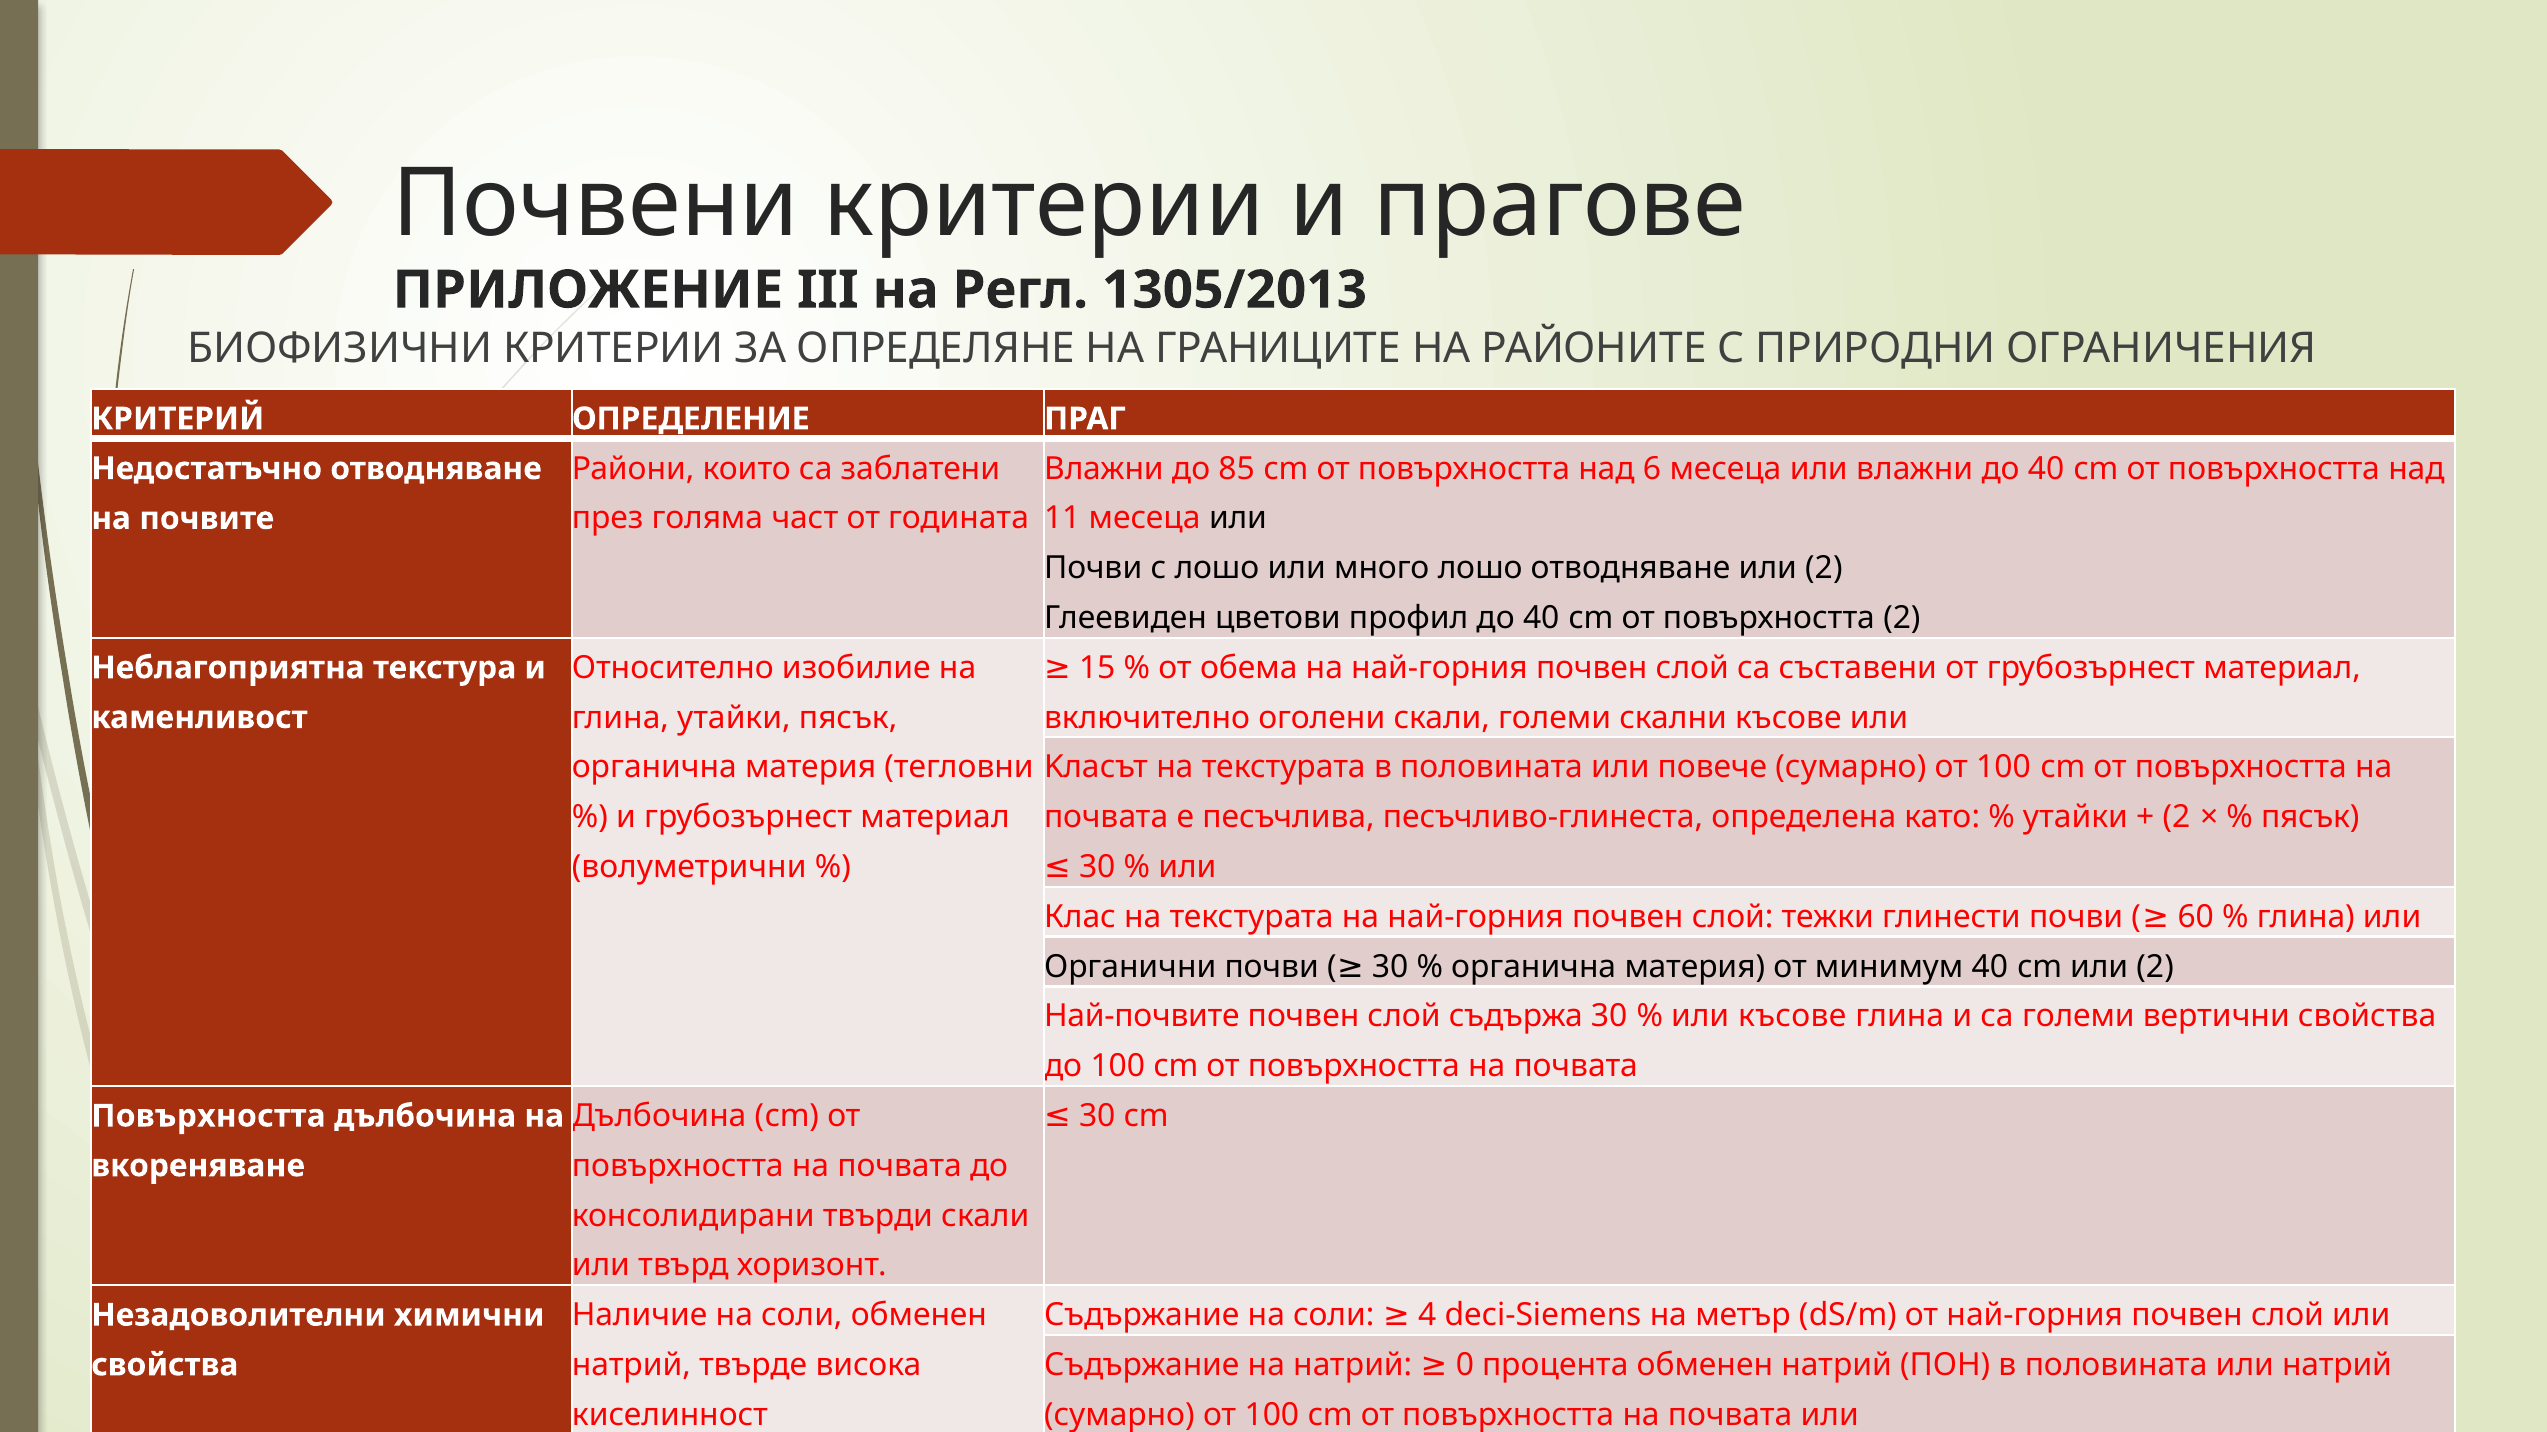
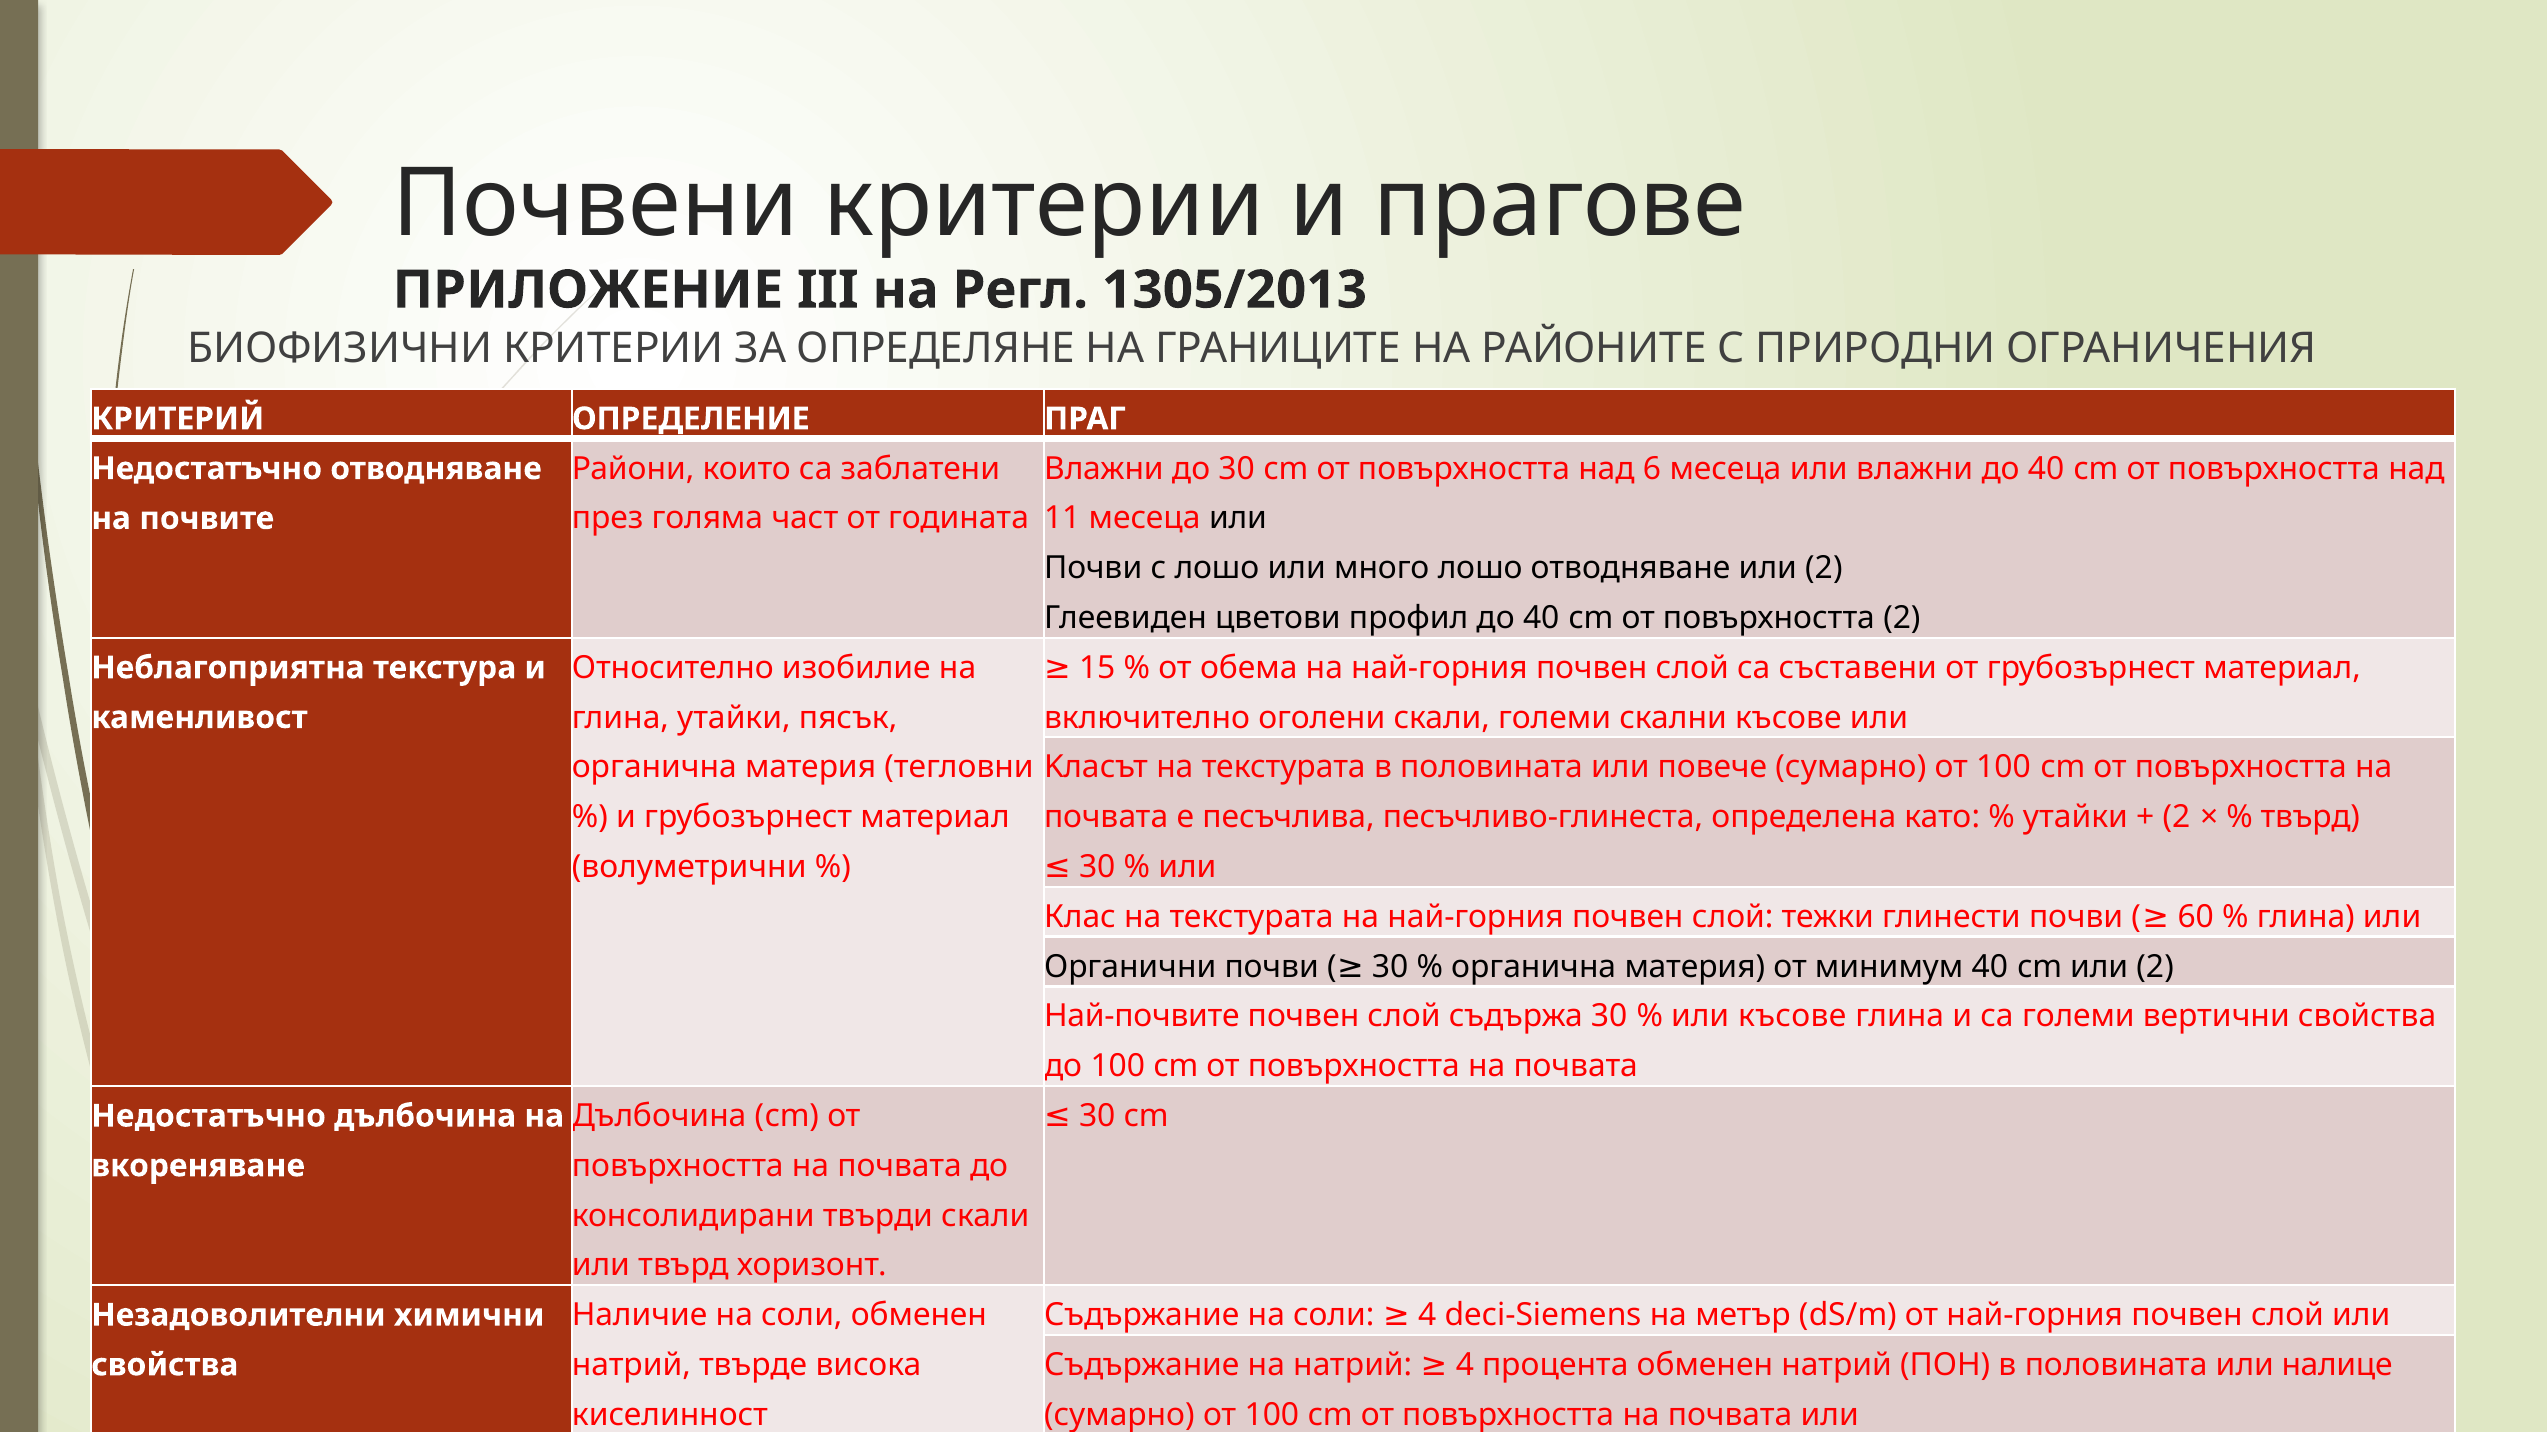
до 85: 85 -> 30
пясък at (2310, 818): пясък -> твърд
Повърхността at (208, 1117): Повърхността -> Недостатъчно
0 at (1465, 1366): 0 -> 4
или натрий: натрий -> налице
